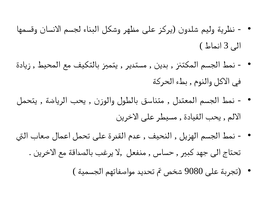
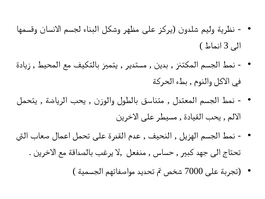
9080: 9080 -> 7000
